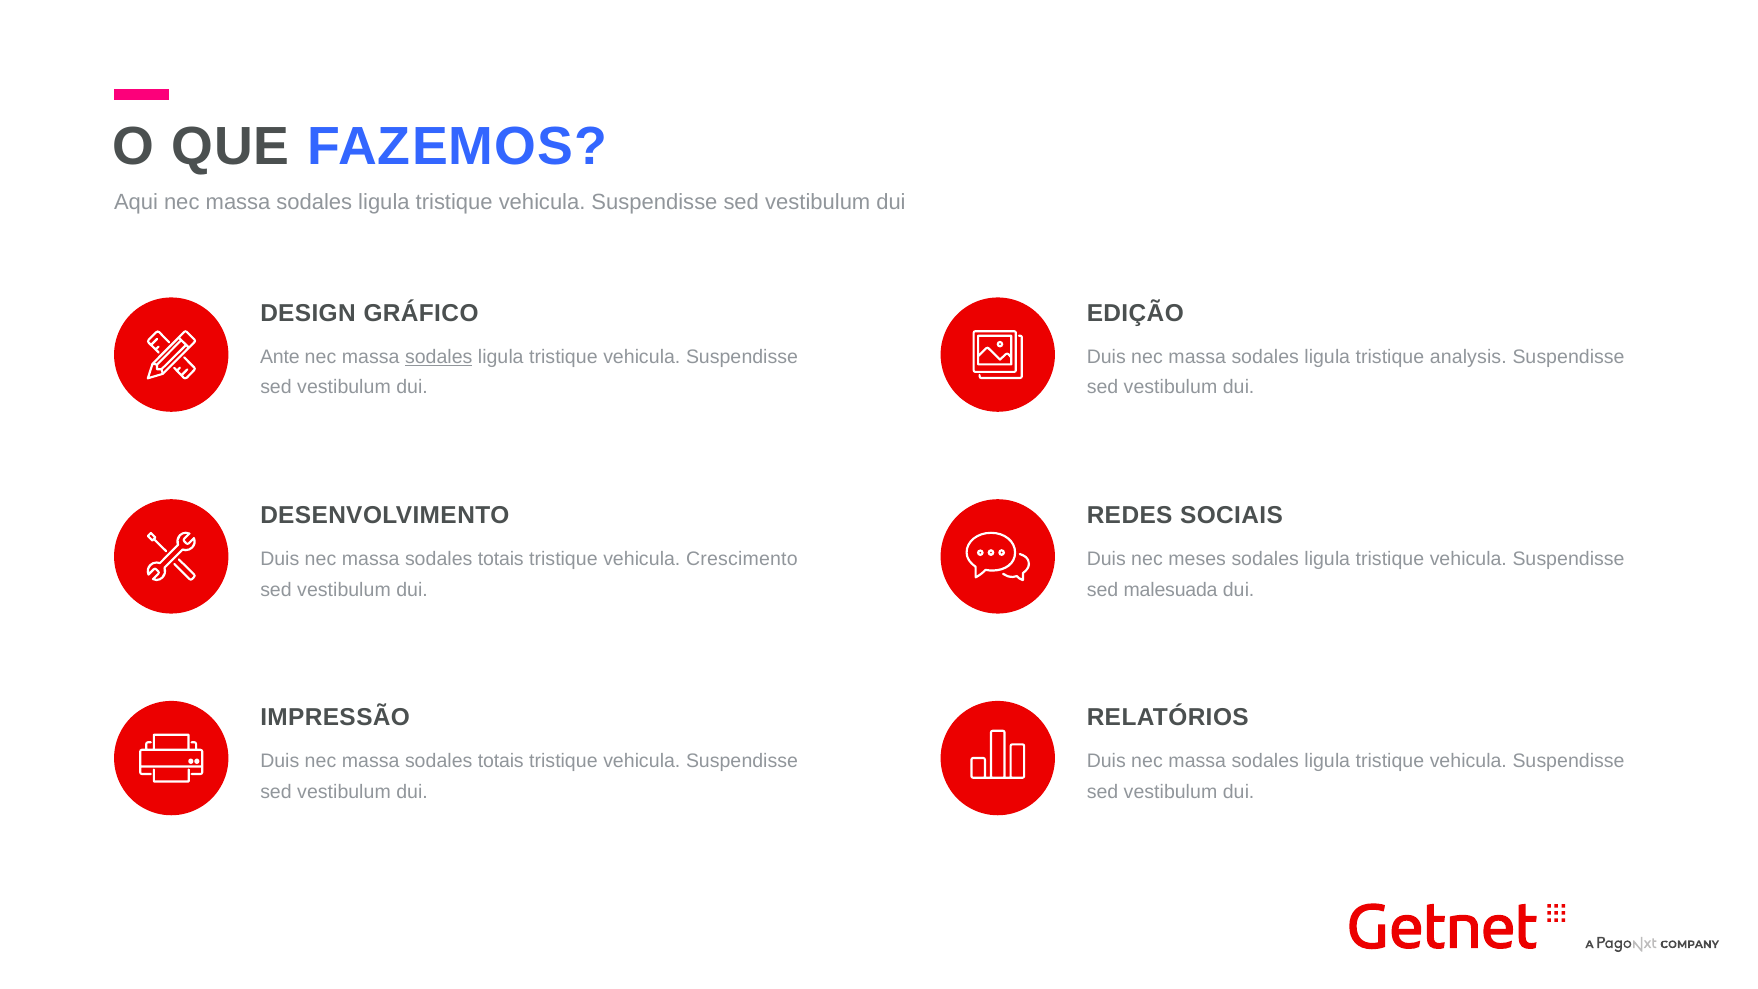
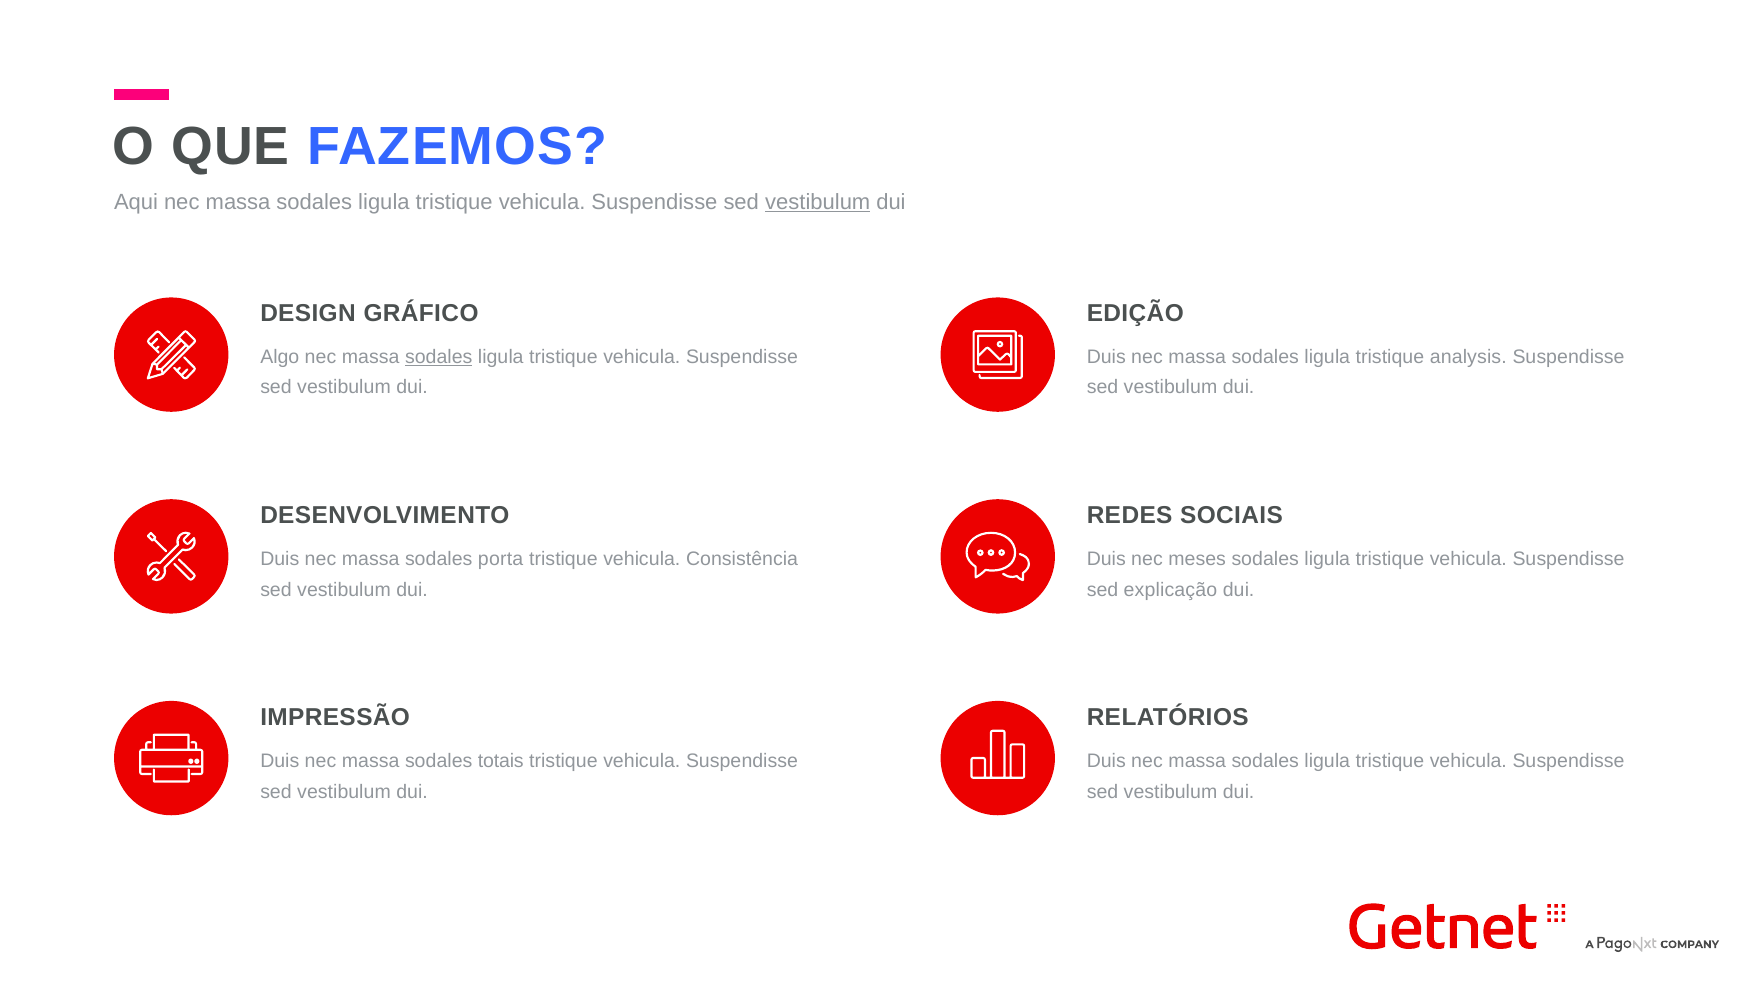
vestibulum at (818, 202) underline: none -> present
Ante: Ante -> Algo
totais at (501, 559): totais -> porta
Crescimento: Crescimento -> Consistência
malesuada: malesuada -> explicação
